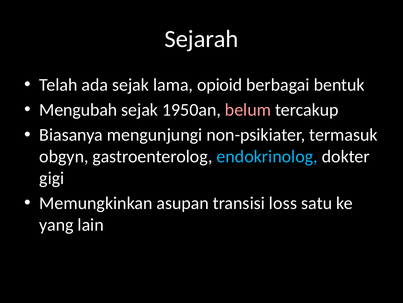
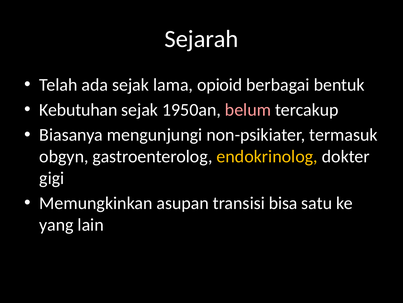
Mengubah: Mengubah -> Kebutuhan
endokrinolog colour: light blue -> yellow
loss: loss -> bisa
